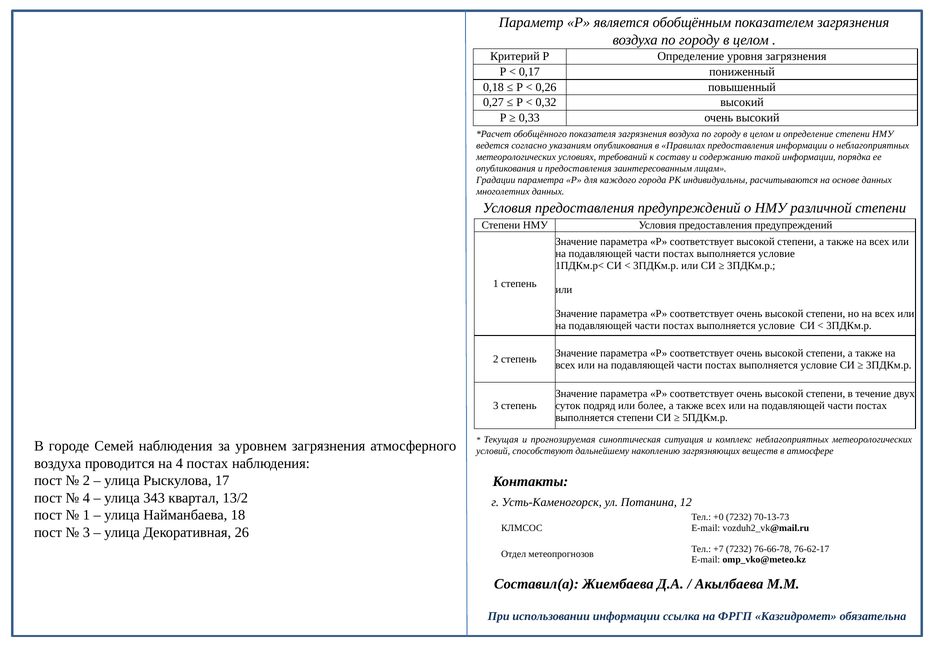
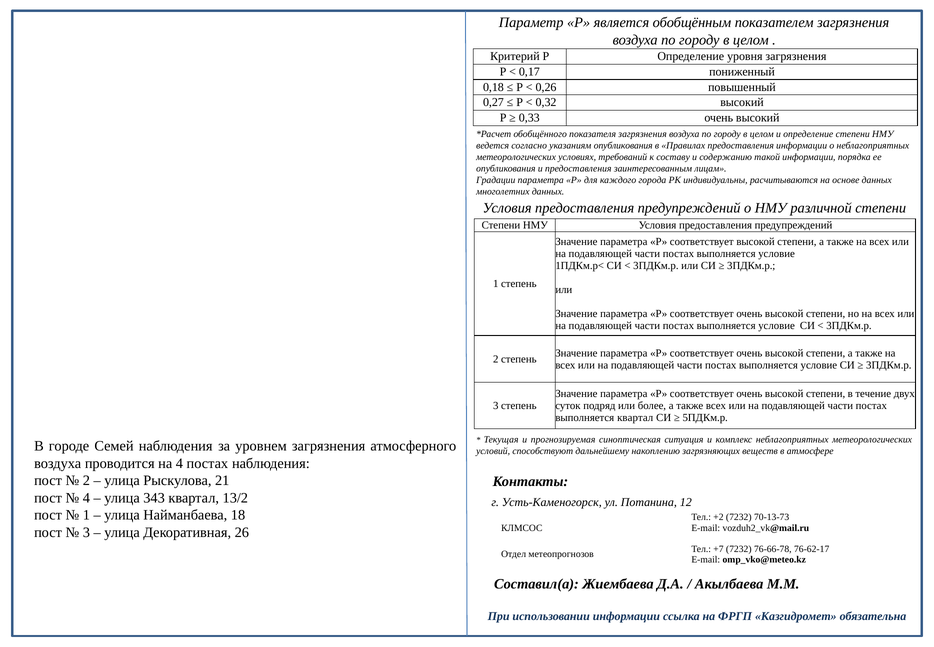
выполняется степени: степени -> квартал
17: 17 -> 21
+0: +0 -> +2
